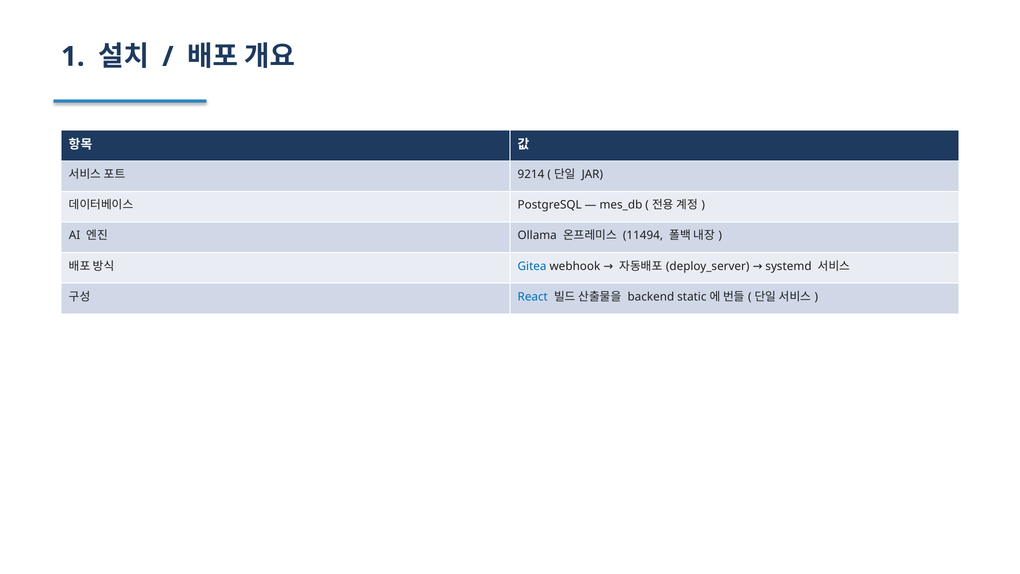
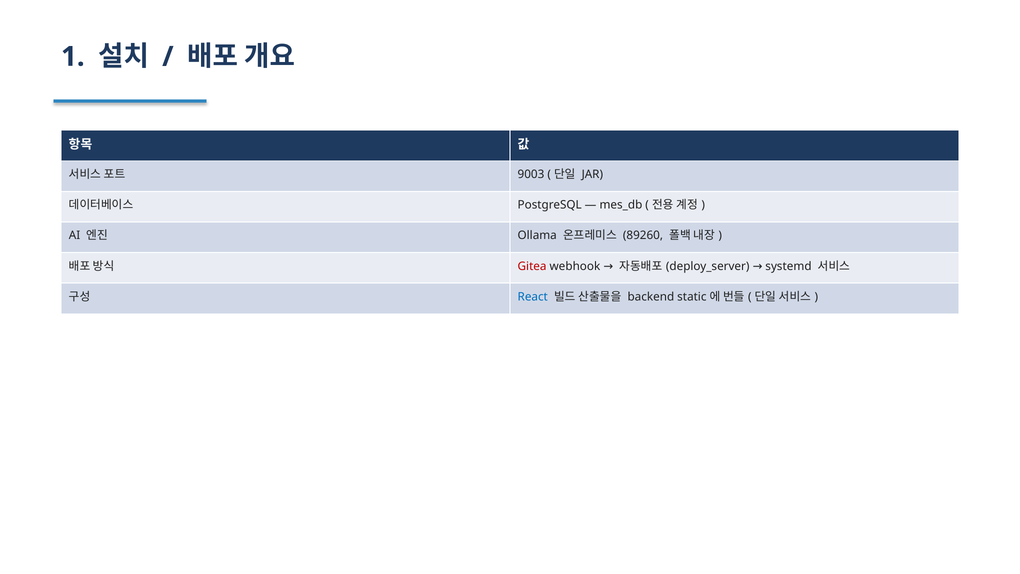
9214: 9214 -> 9003
11494: 11494 -> 89260
Gitea colour: blue -> red
